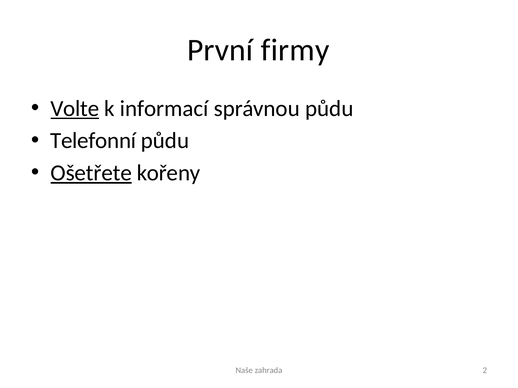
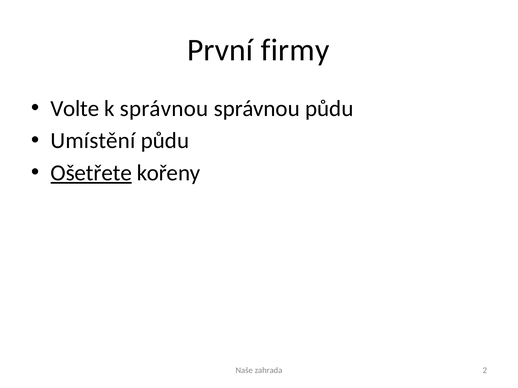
Volte underline: present -> none
k informací: informací -> správnou
Telefonní: Telefonní -> Umístění
